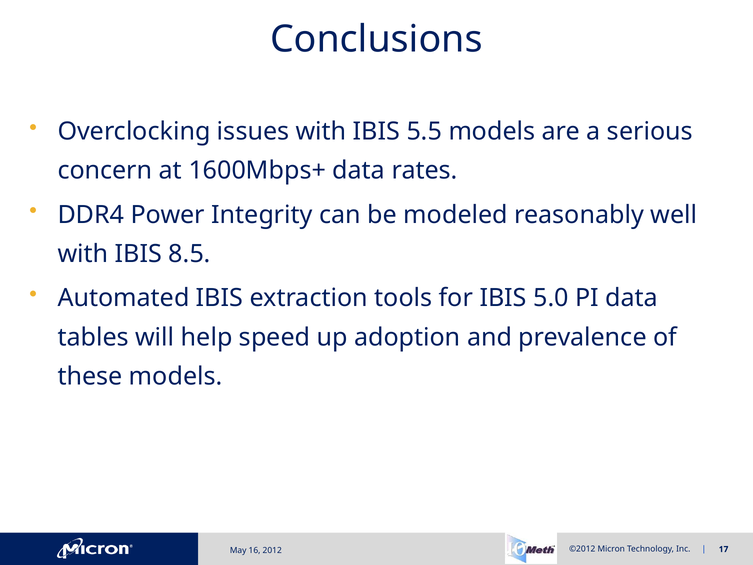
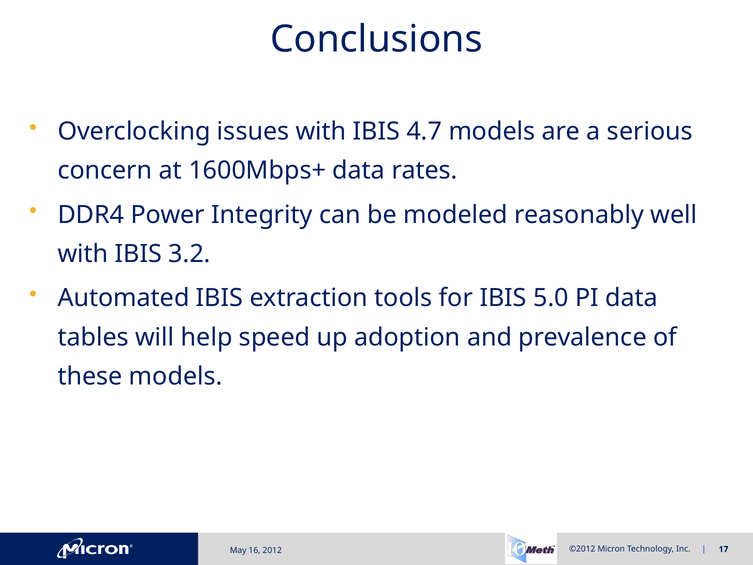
5.5: 5.5 -> 4.7
8.5: 8.5 -> 3.2
